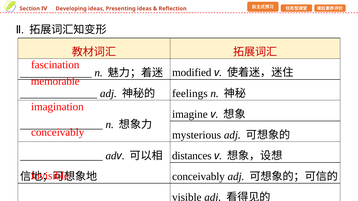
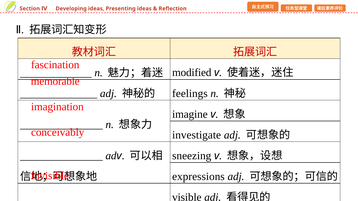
mysterious: mysterious -> investigate
distances: distances -> sneezing
conceivably at (199, 177): conceivably -> expressions
